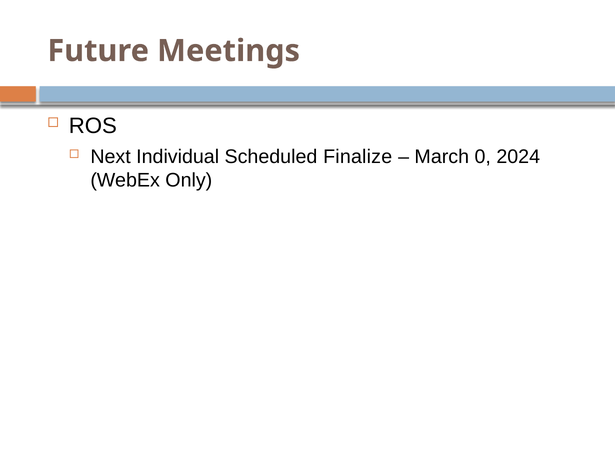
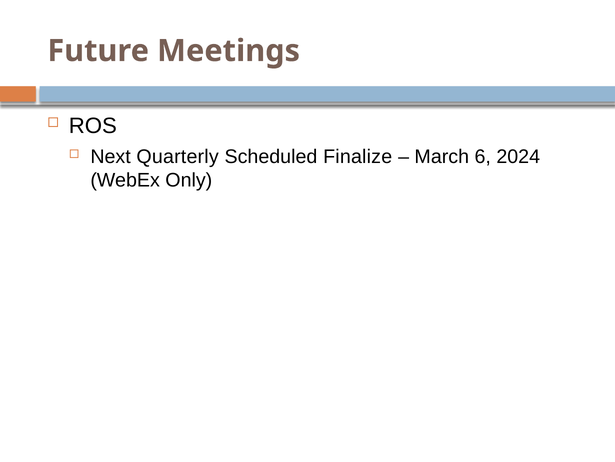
Individual: Individual -> Quarterly
0: 0 -> 6
